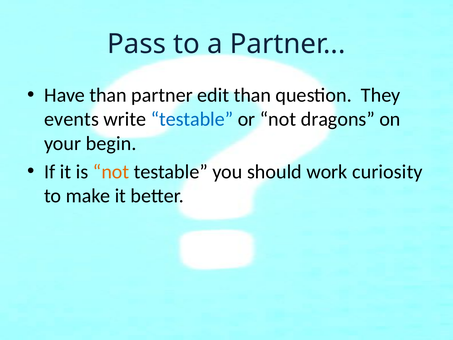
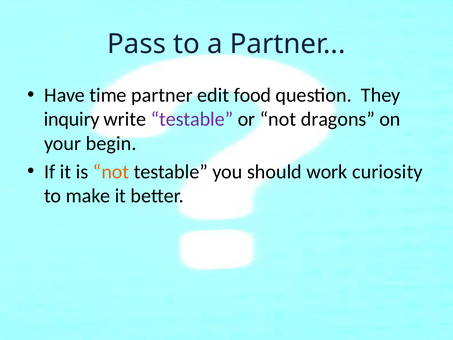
Have than: than -> time
edit than: than -> food
events: events -> inquiry
testable at (192, 119) colour: blue -> purple
